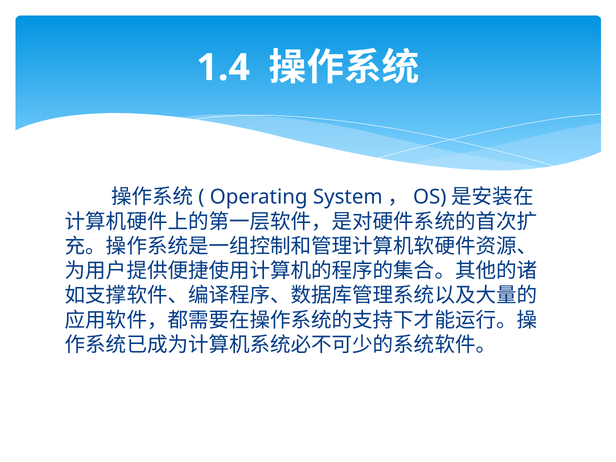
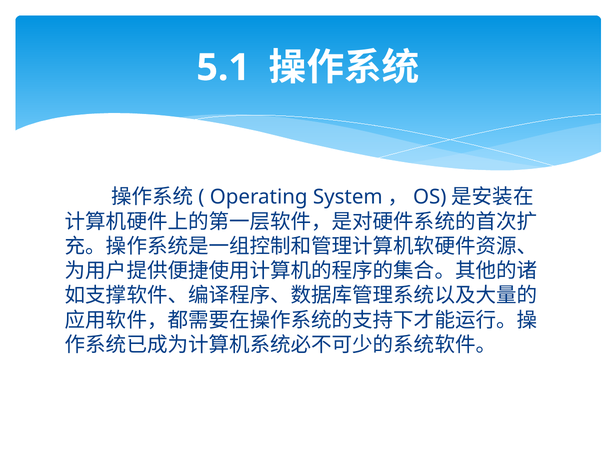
1.4: 1.4 -> 5.1
